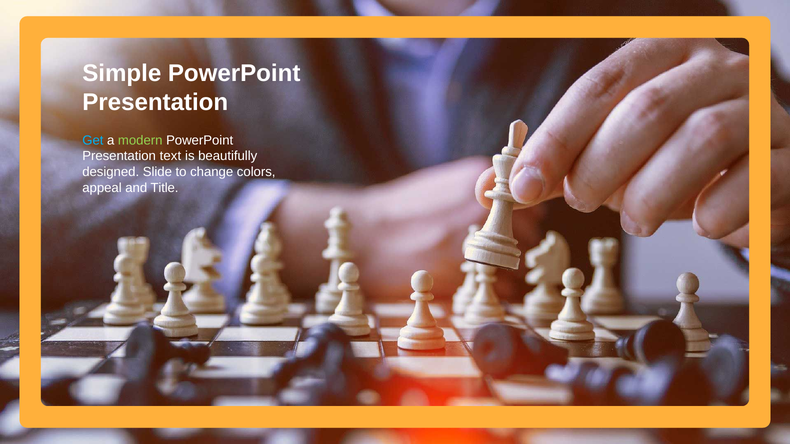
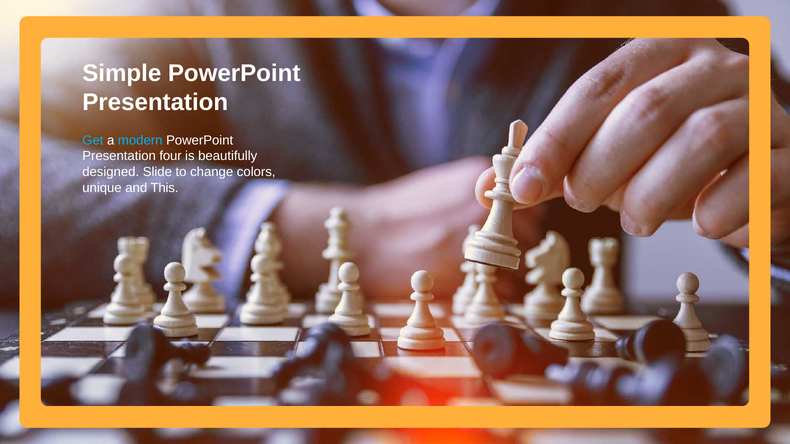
modern colour: light green -> light blue
text: text -> four
appeal: appeal -> unique
Title: Title -> This
